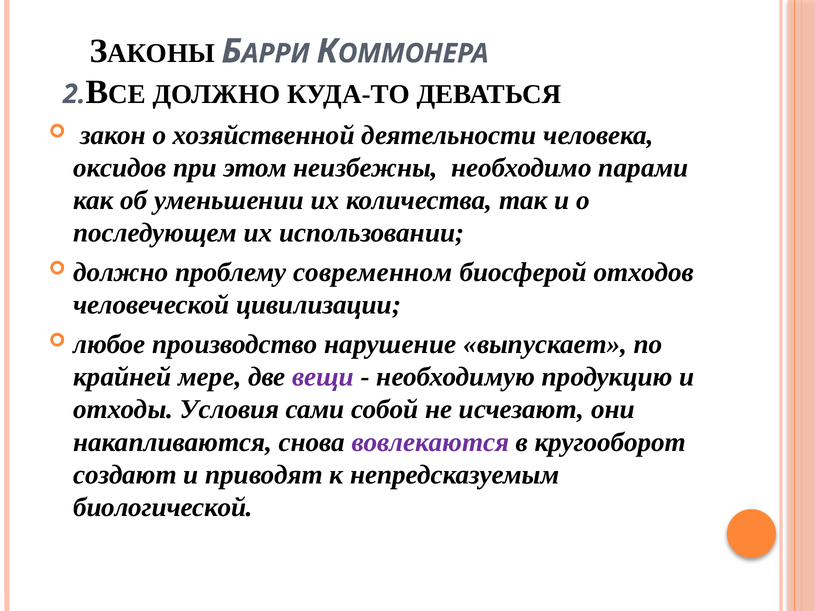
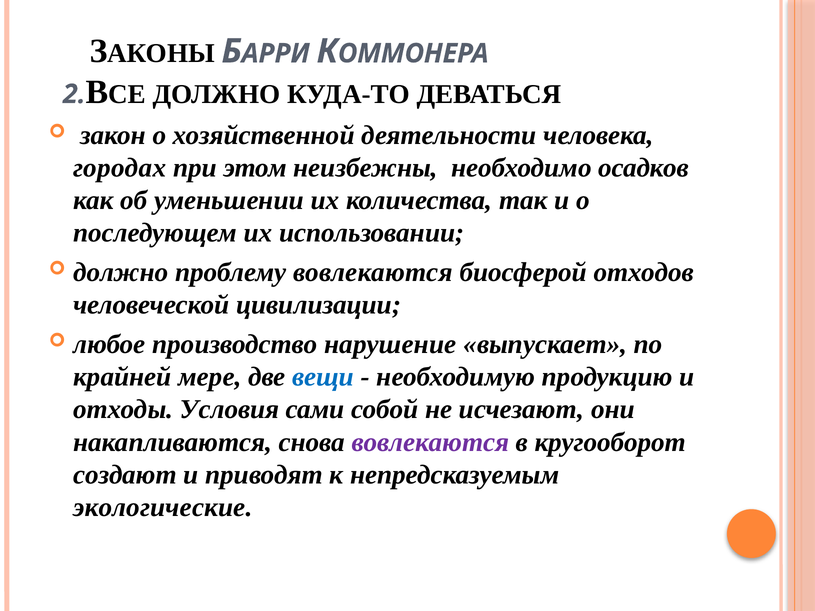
оксидов: оксидов -> городах
парами: парами -> осадков
проблему современном: современном -> вовлекаются
вещи colour: purple -> blue
биологической: биологической -> экологические
